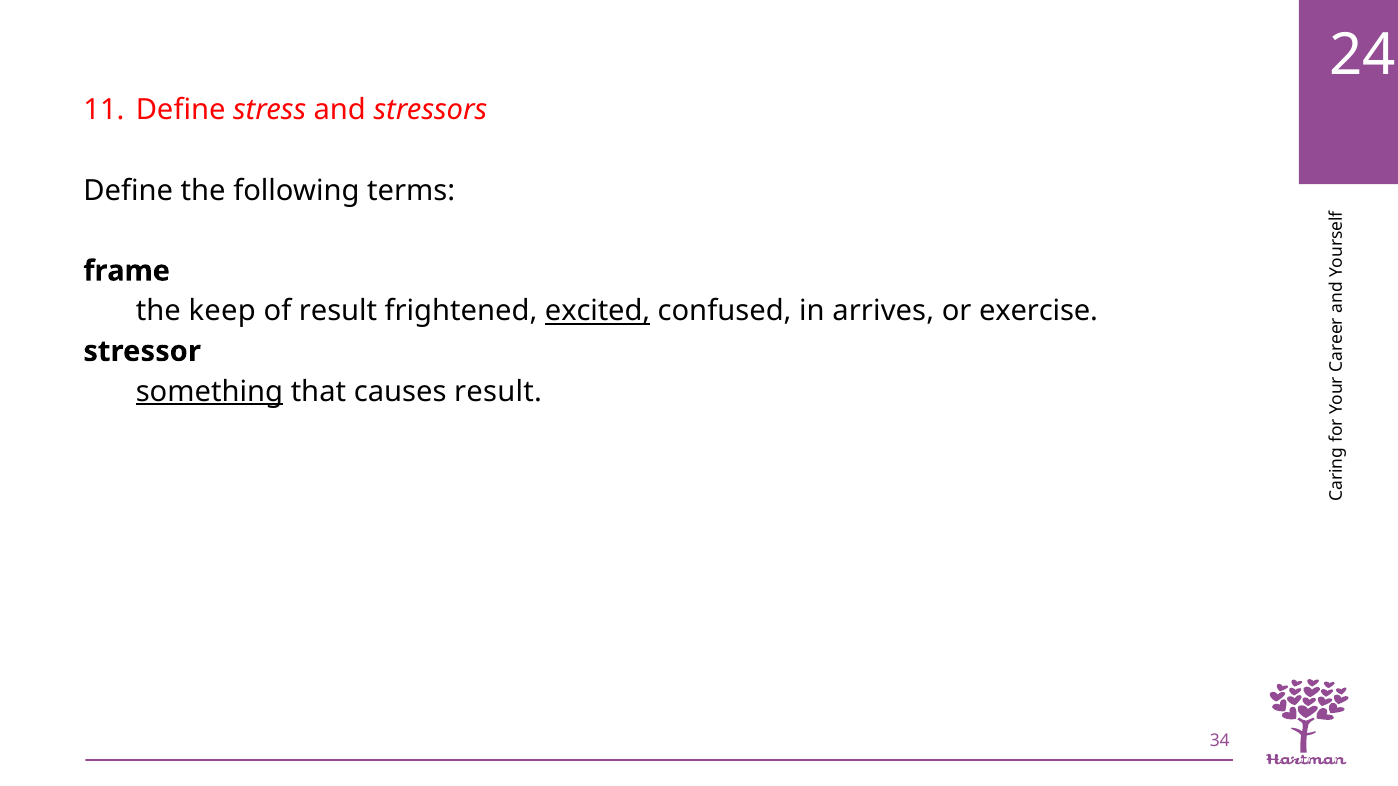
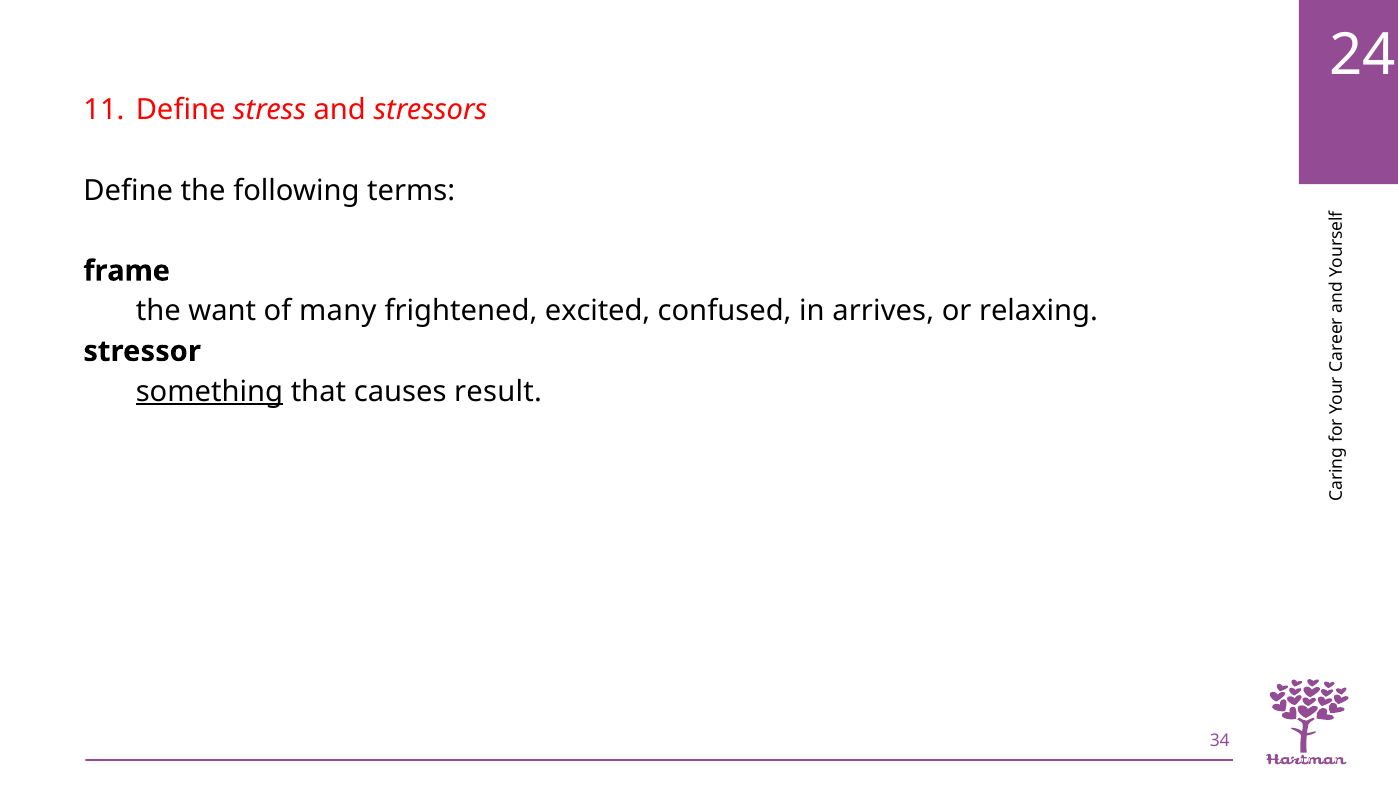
keep: keep -> want
of result: result -> many
excited underline: present -> none
exercise: exercise -> relaxing
